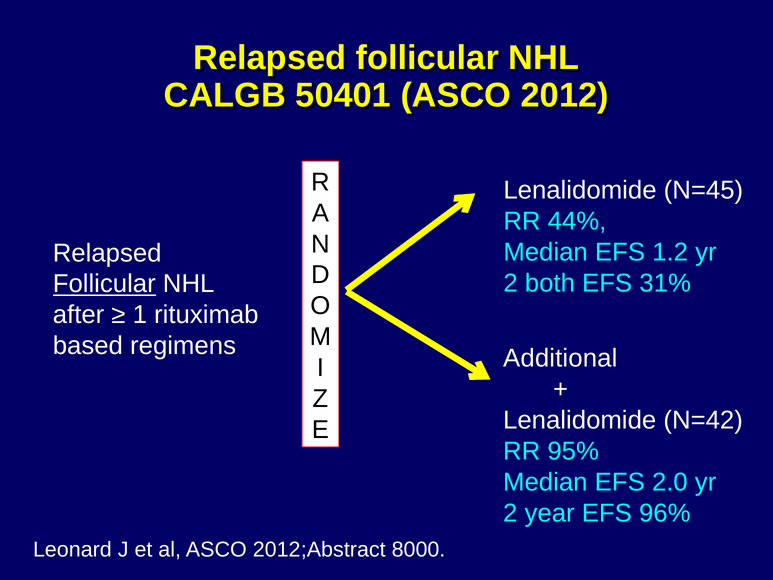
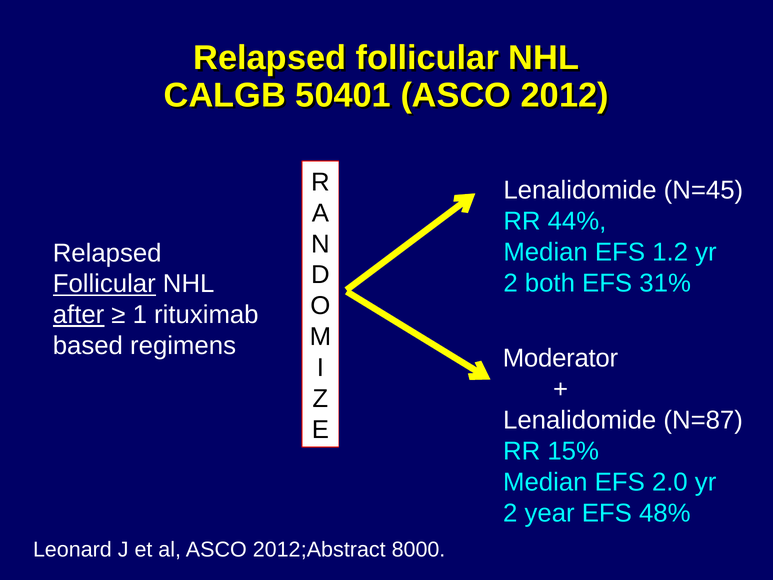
after underline: none -> present
Additional: Additional -> Moderator
N=42: N=42 -> N=87
95%: 95% -> 15%
96%: 96% -> 48%
